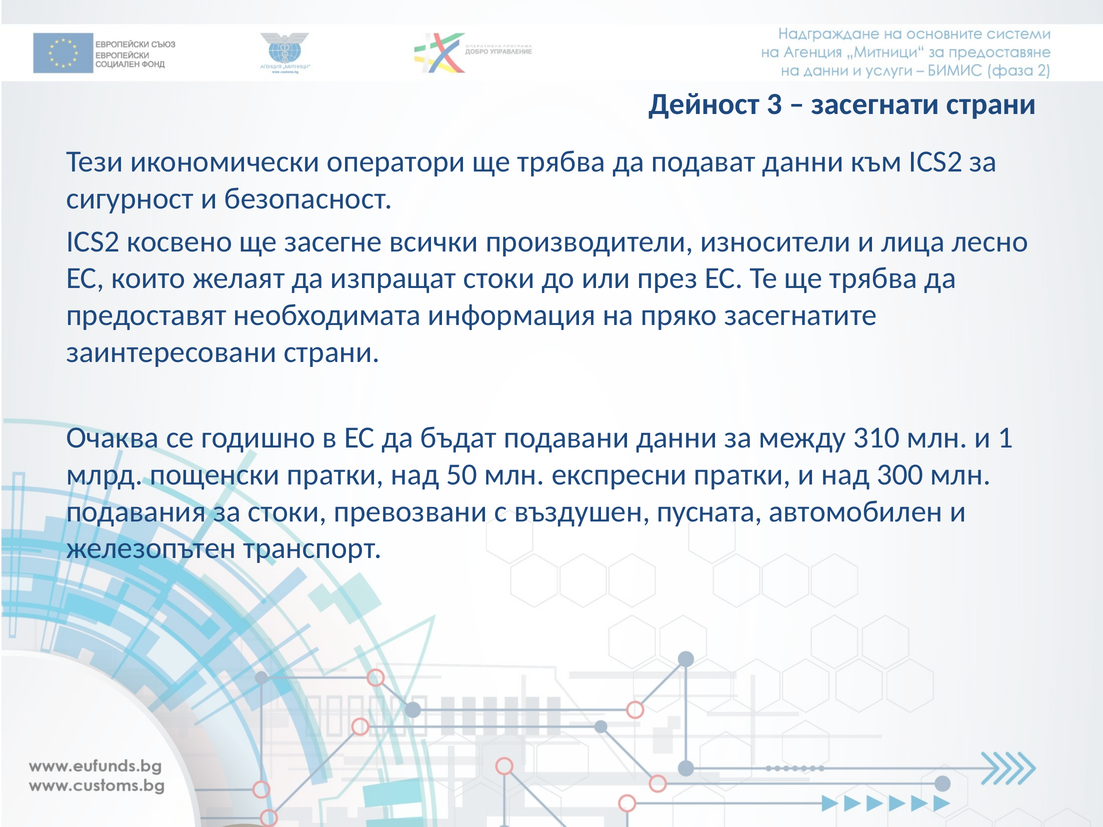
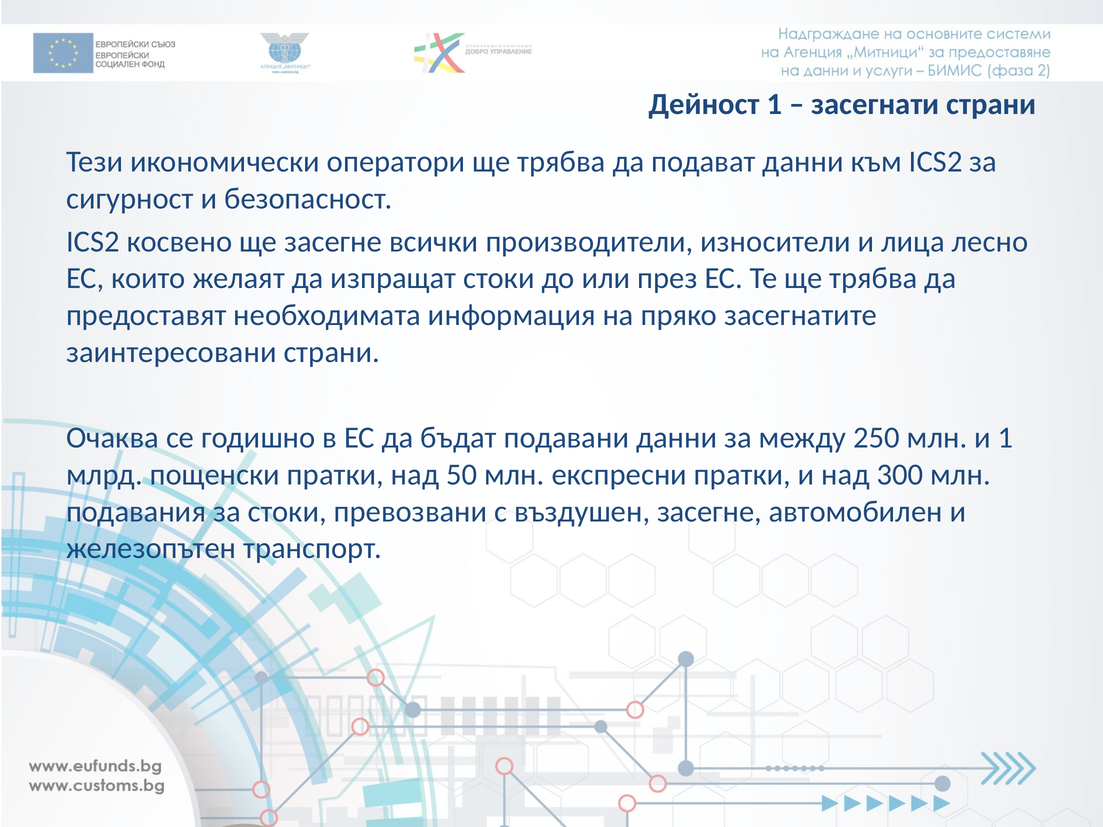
Дейност 3: 3 -> 1
310: 310 -> 250
въздушен пусната: пусната -> засегне
